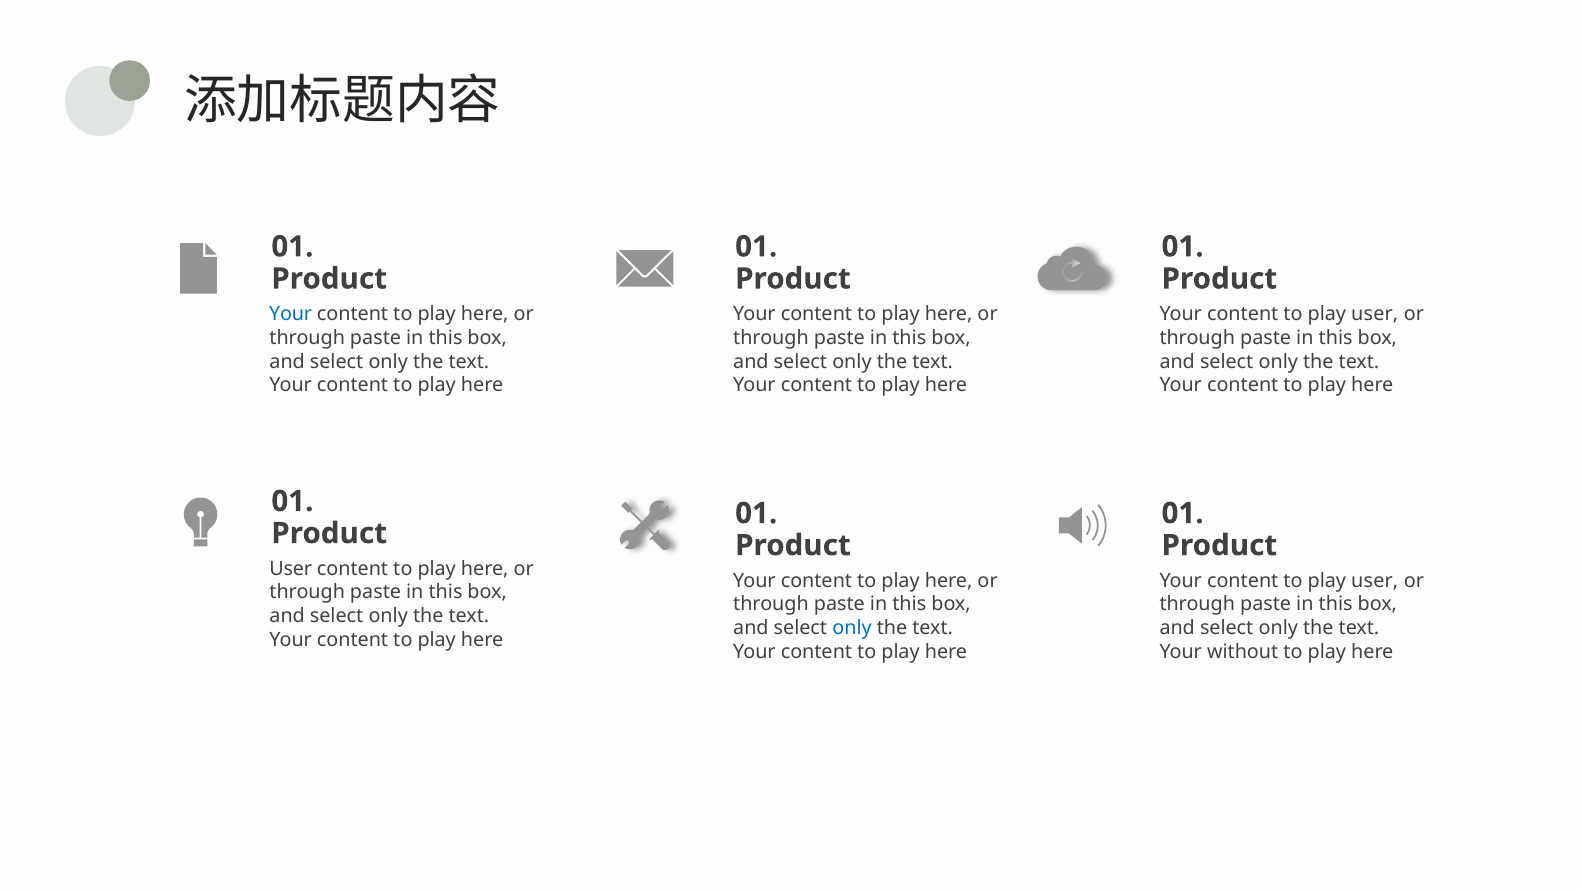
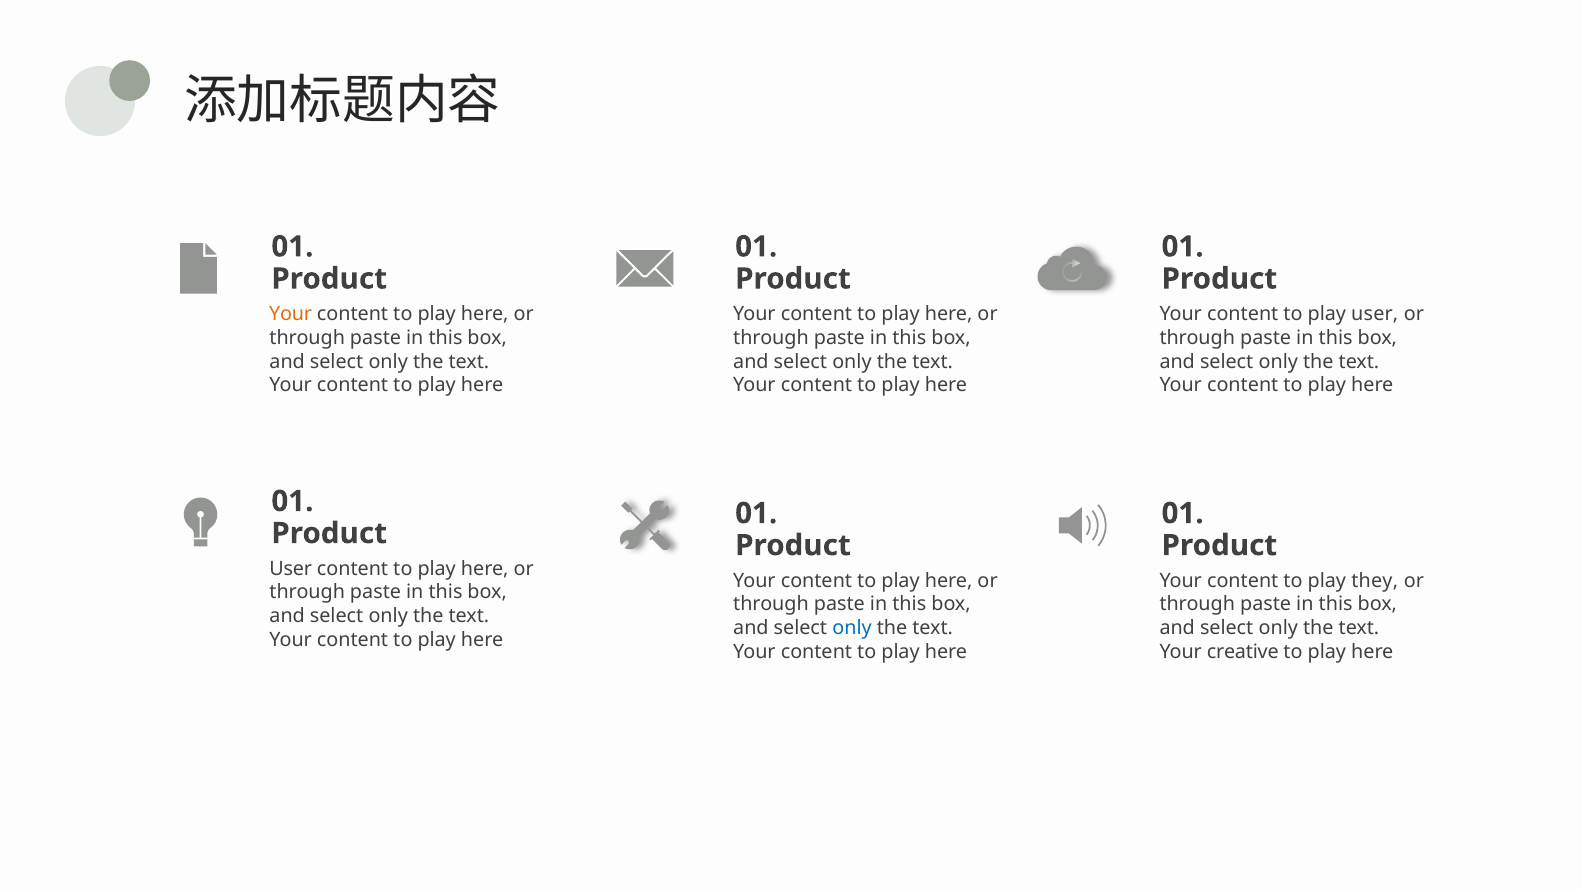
Your at (291, 314) colour: blue -> orange
user at (1375, 581): user -> they
without: without -> creative
